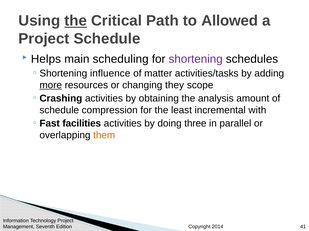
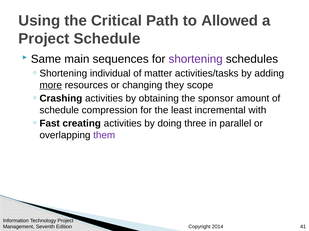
the at (76, 21) underline: present -> none
Helps: Helps -> Same
scheduling: scheduling -> sequences
influence: influence -> individual
analysis: analysis -> sponsor
facilities: facilities -> creating
them colour: orange -> purple
